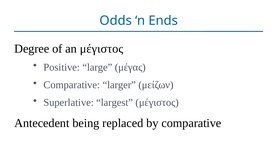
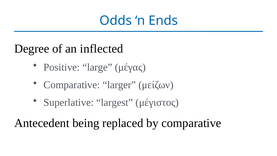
an μέγιστος: μέγιστος -> inflected
